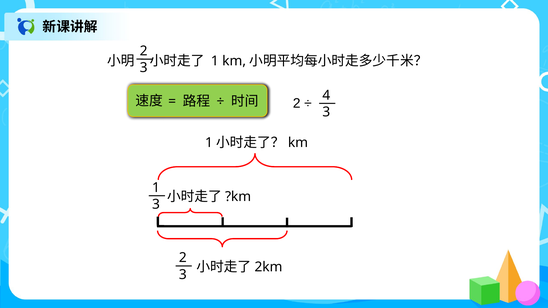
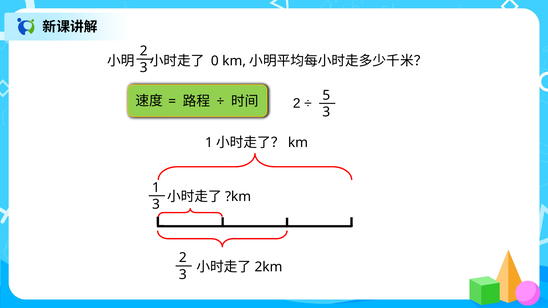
1 at (215, 61): 1 -> 0
4: 4 -> 5
